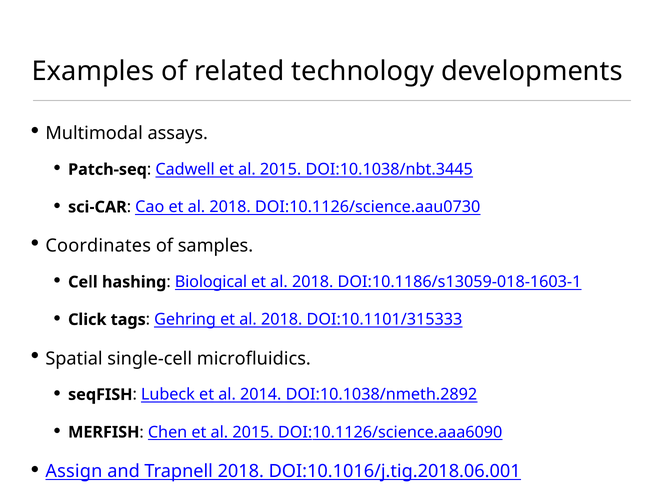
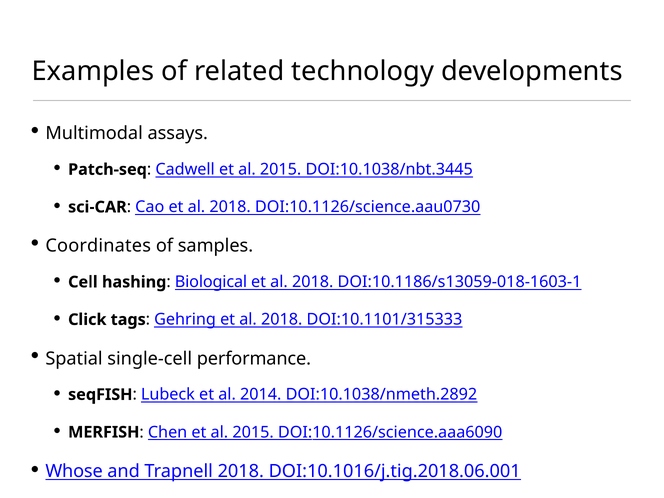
microfluidics: microfluidics -> performance
Assign: Assign -> Whose
